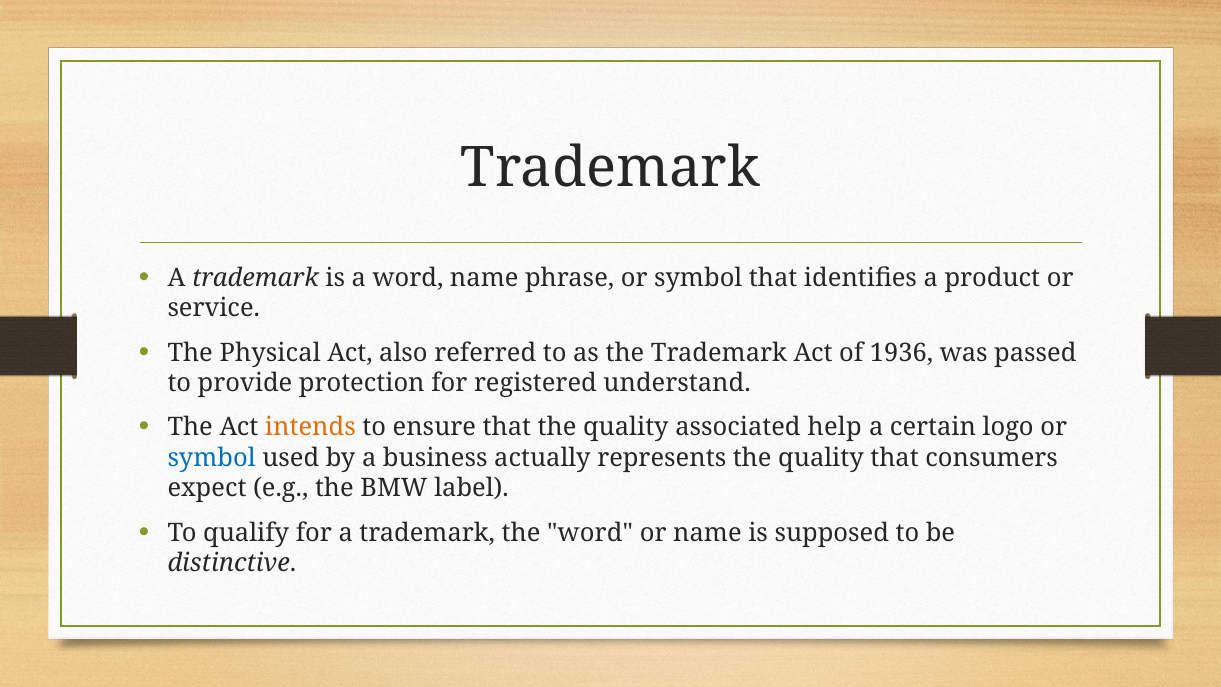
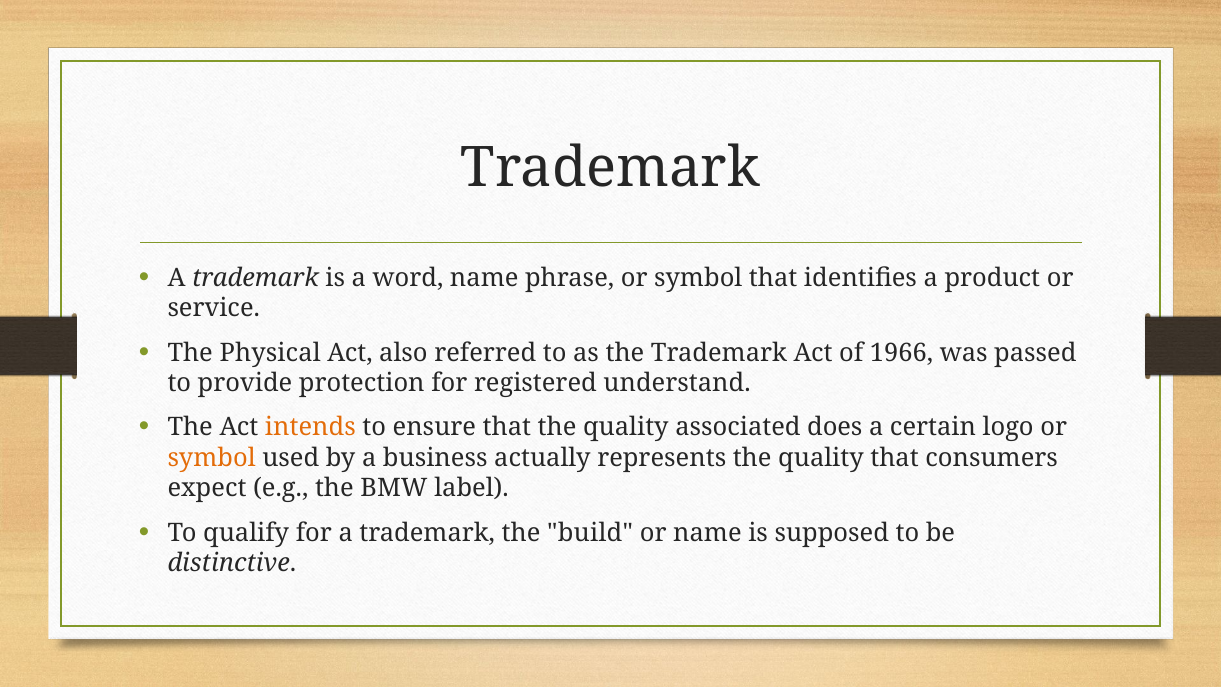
1936: 1936 -> 1966
help: help -> does
symbol at (212, 458) colour: blue -> orange
the word: word -> build
